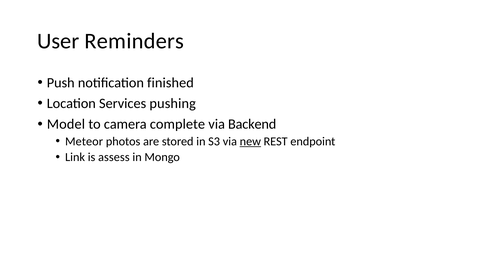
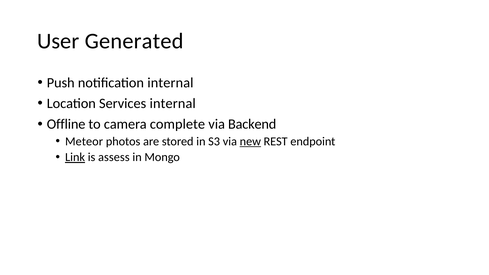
Reminders: Reminders -> Generated
notification finished: finished -> internal
Services pushing: pushing -> internal
Model: Model -> Offline
Link underline: none -> present
